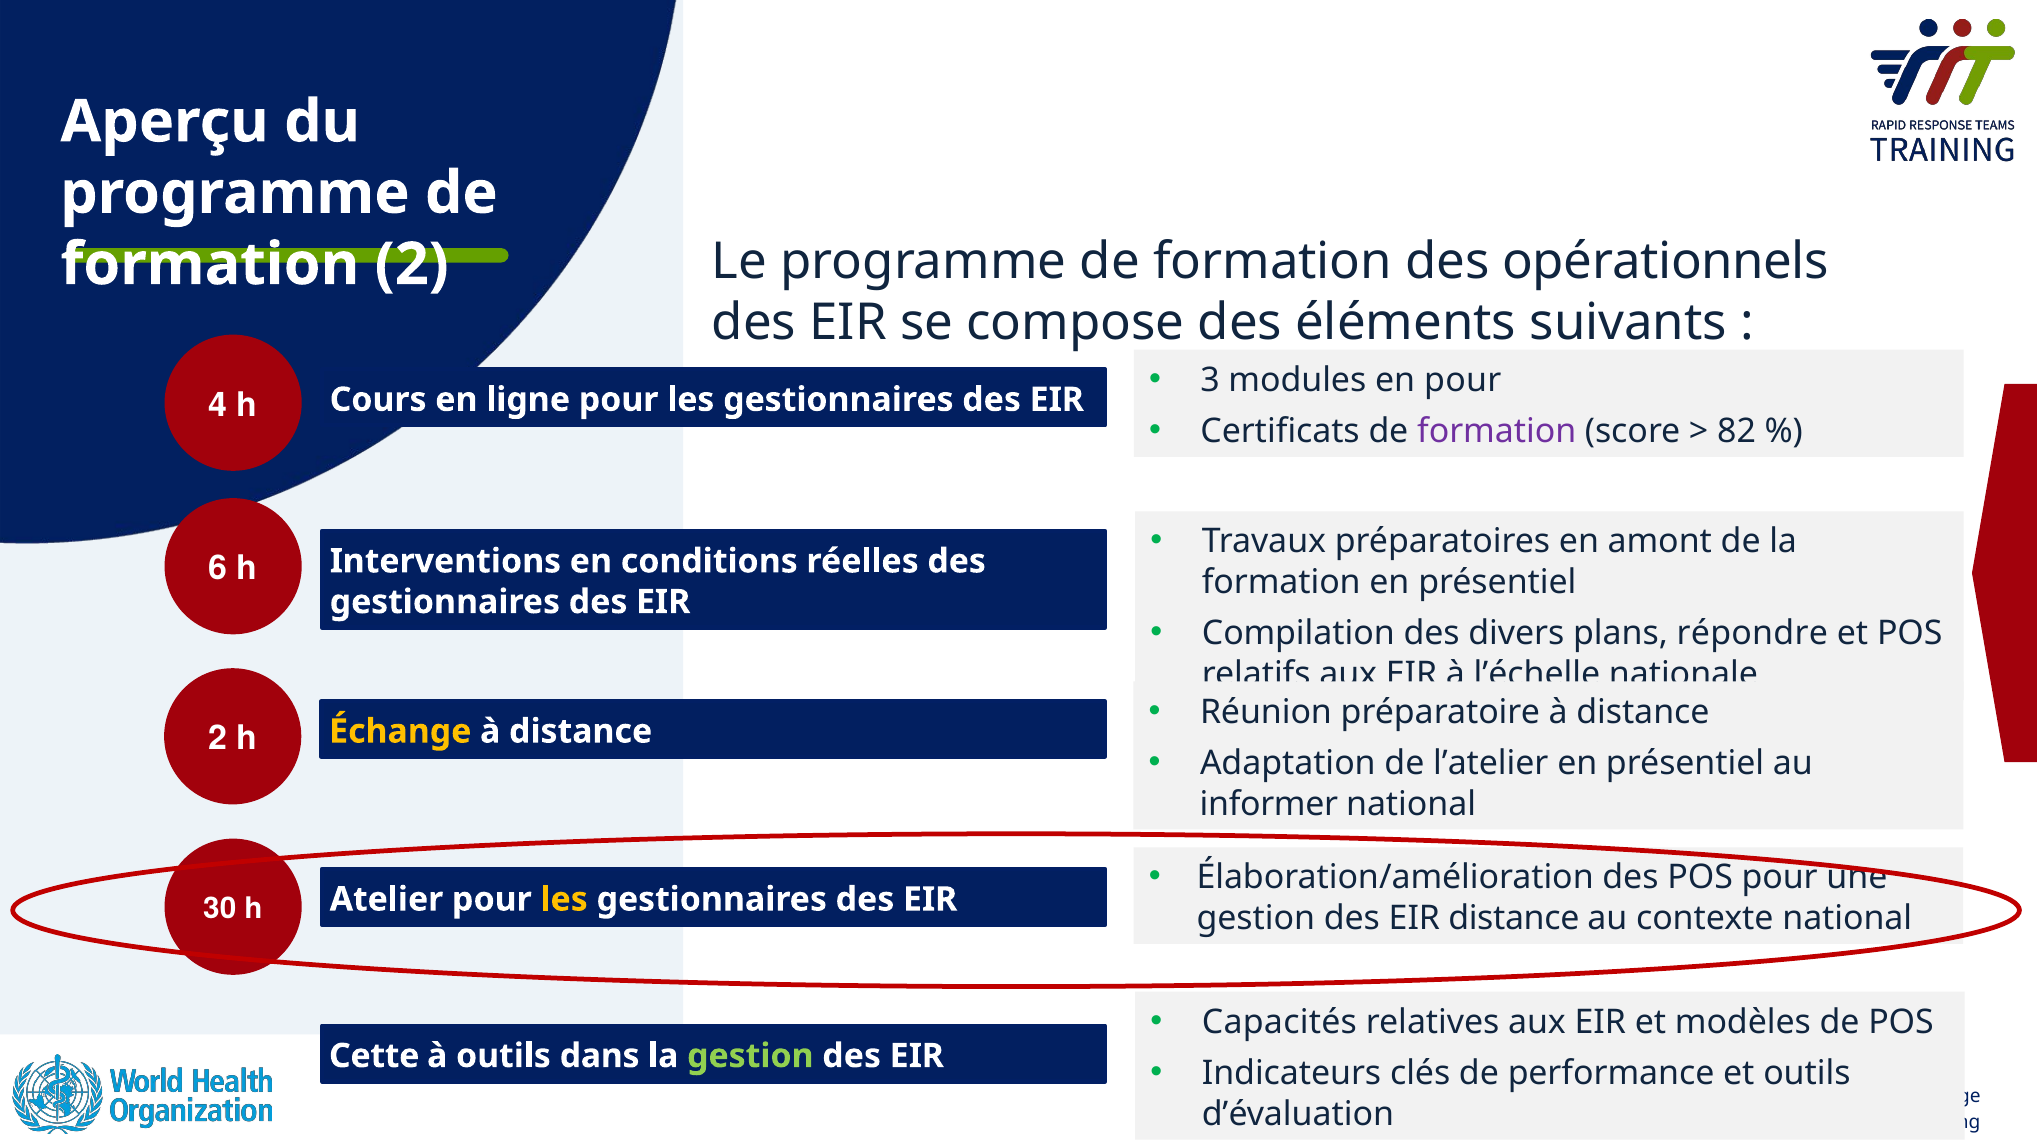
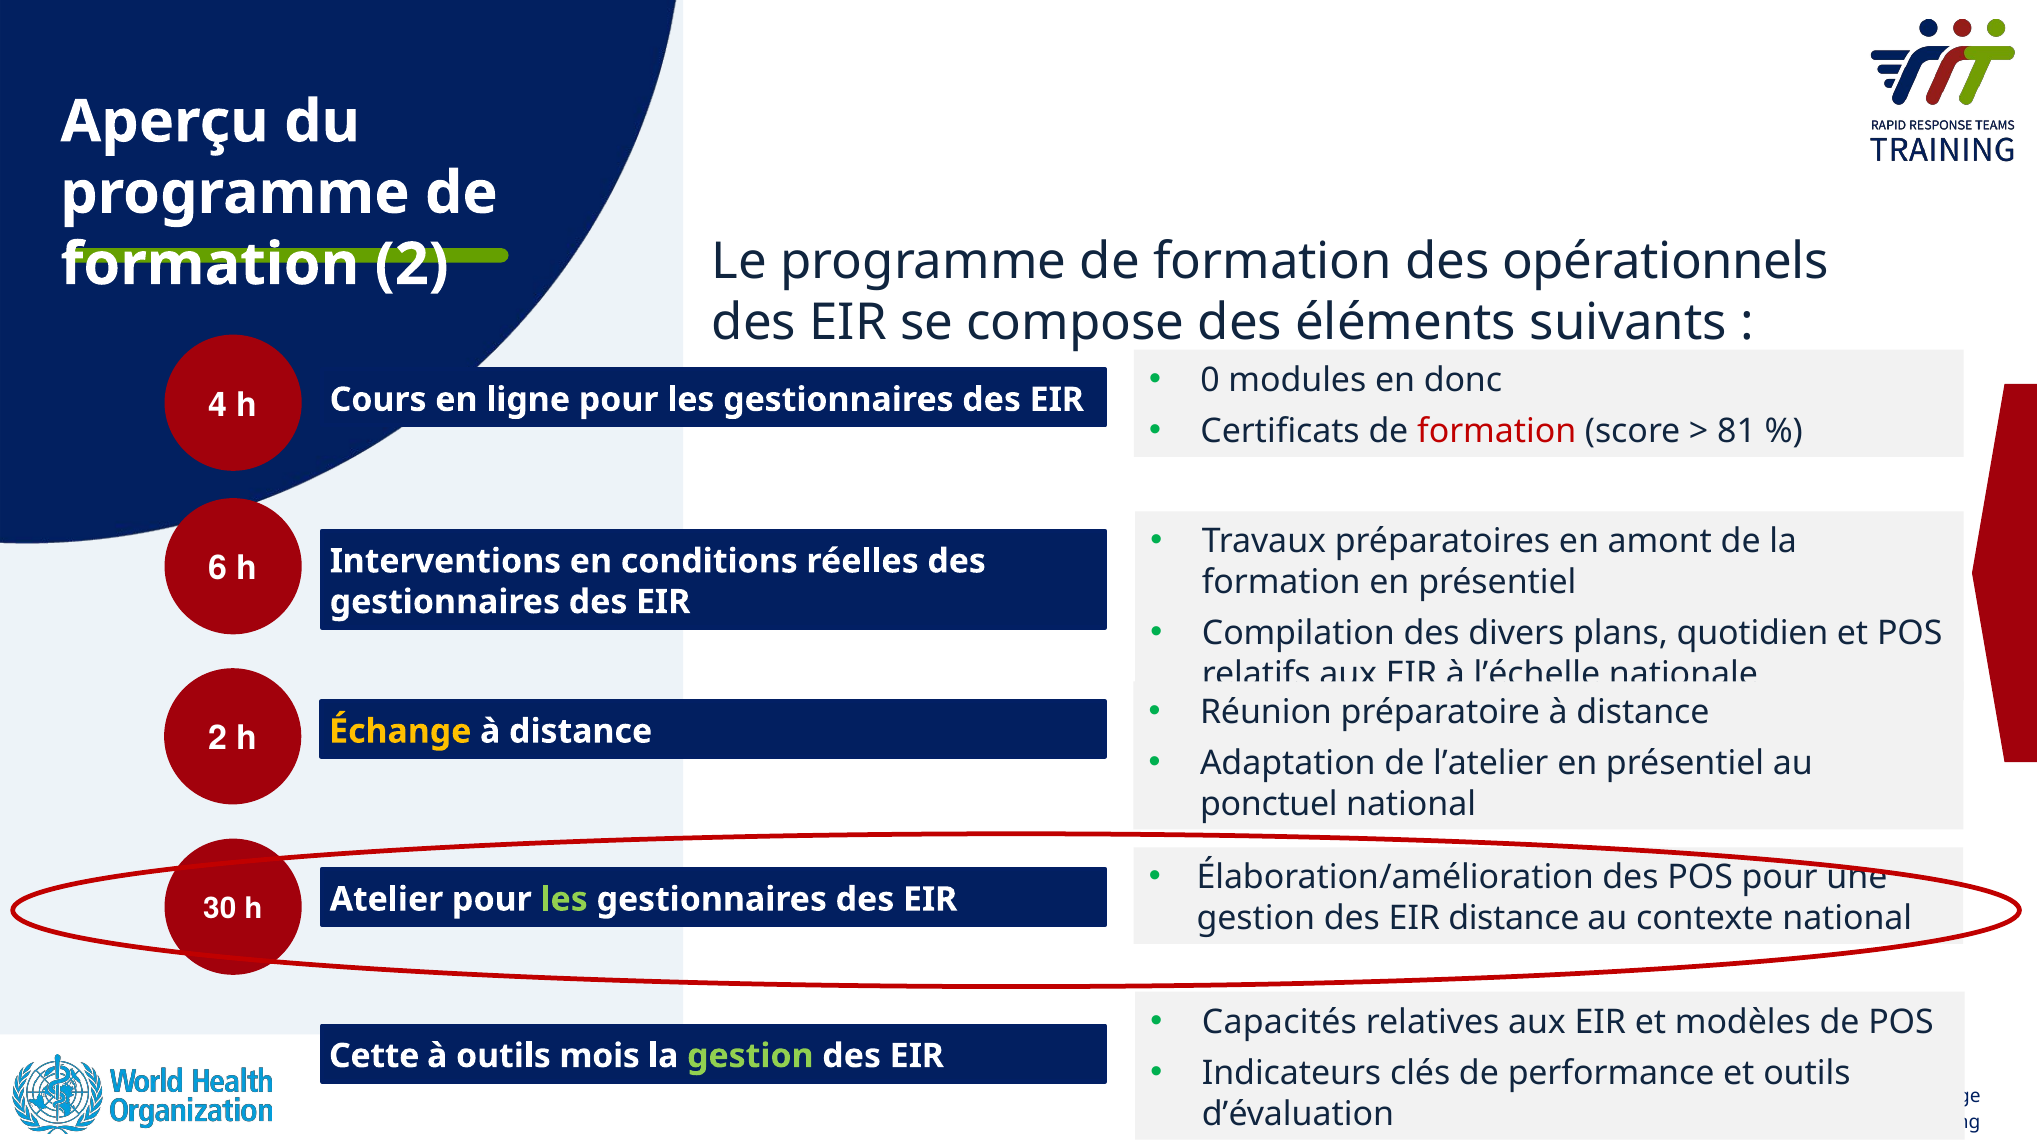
3: 3 -> 0
en pour: pour -> donc
formation at (1497, 431) colour: purple -> red
82: 82 -> 81
répondre: répondre -> quotidien
informer: informer -> ponctuel
les at (564, 899) colour: yellow -> light green
dans: dans -> mois
